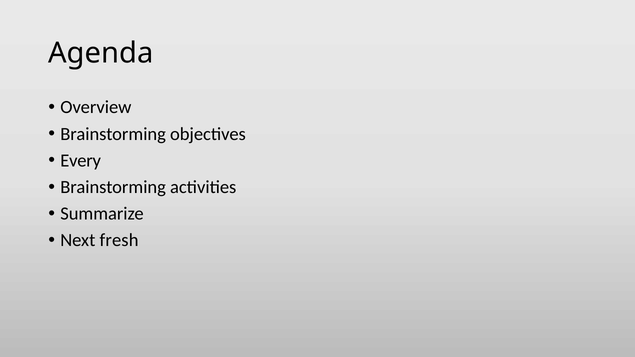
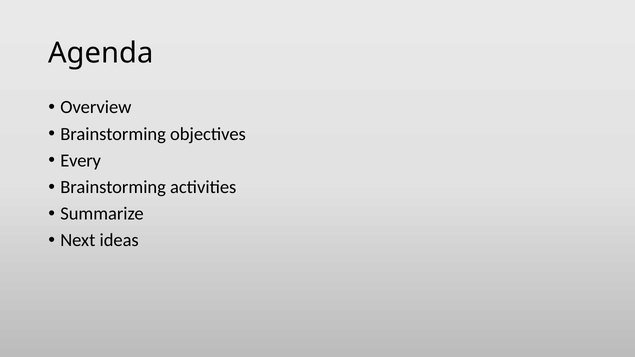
fresh: fresh -> ideas
